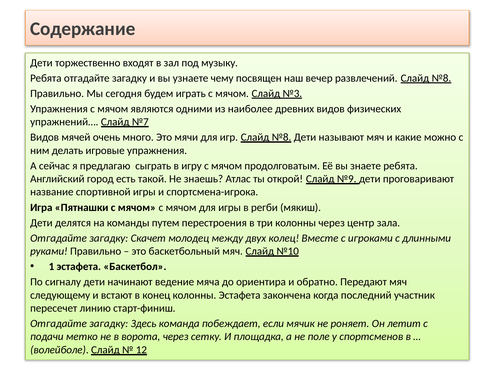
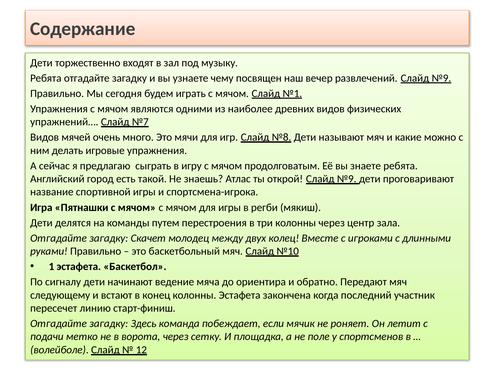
развлечений Слайд №8: №8 -> №9
№3: №3 -> №1
